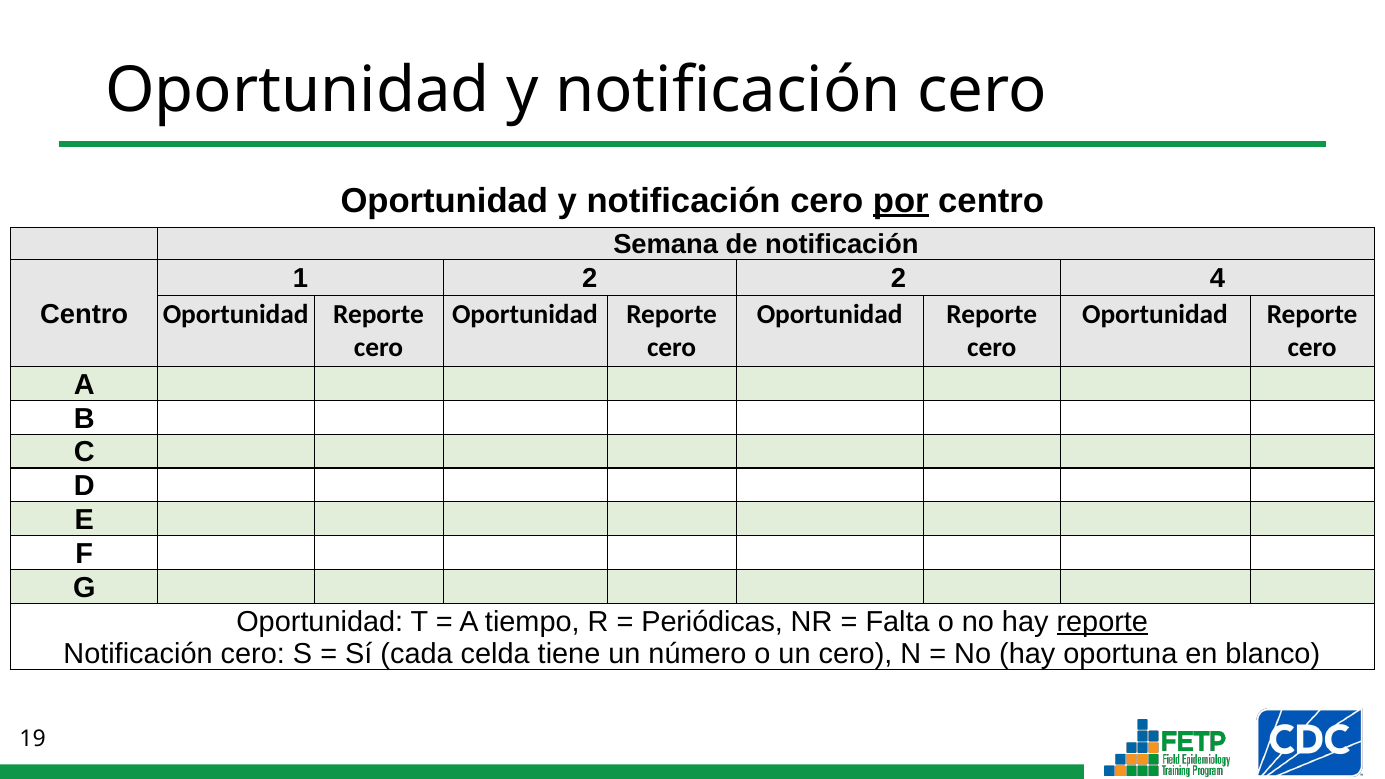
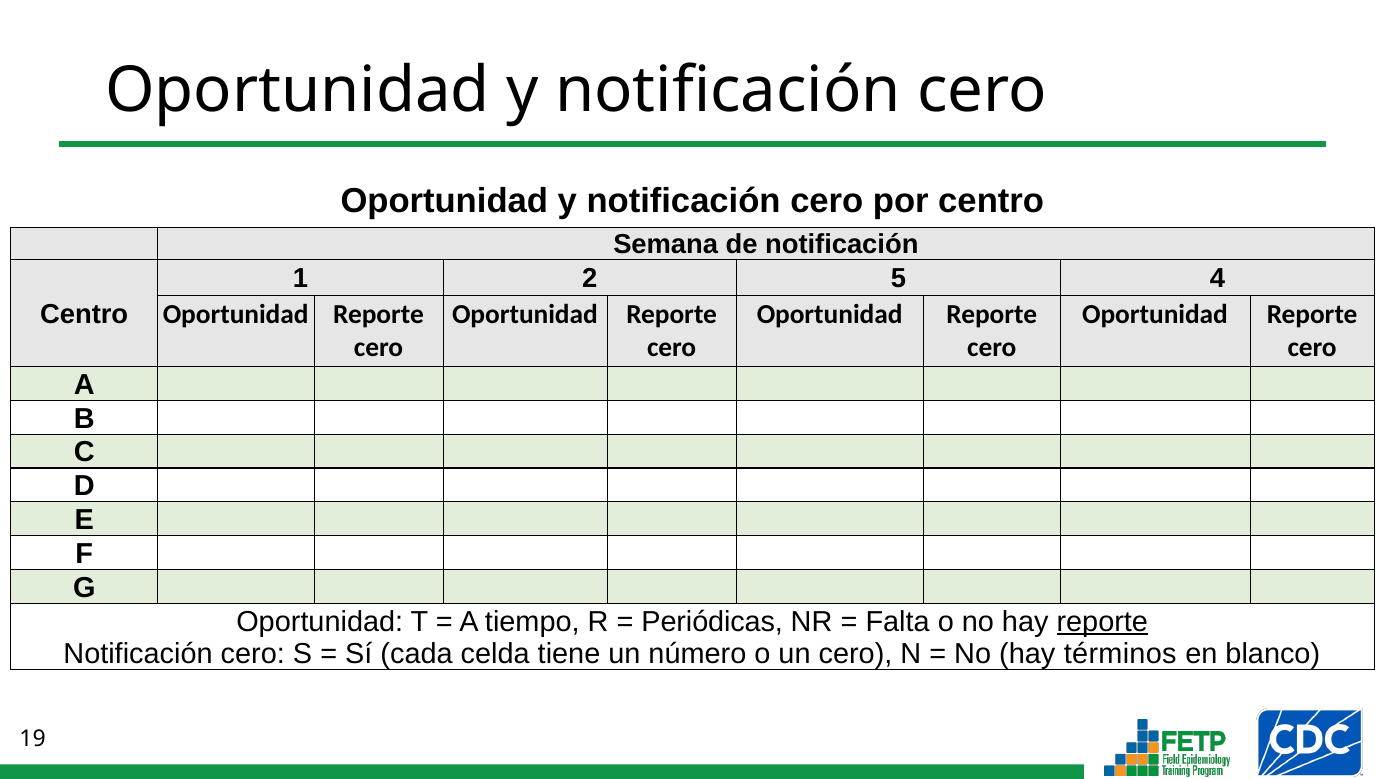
por underline: present -> none
2 2: 2 -> 5
oportuna: oportuna -> términos
